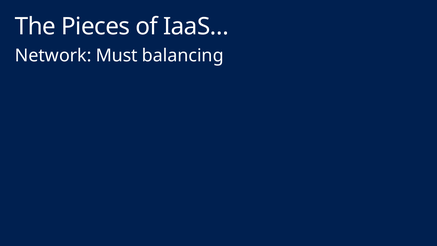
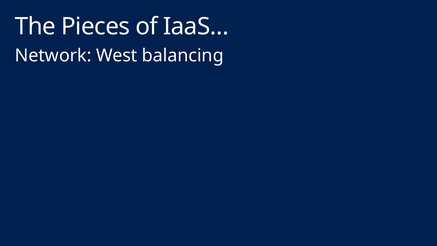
Must: Must -> West
